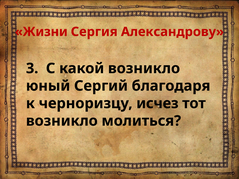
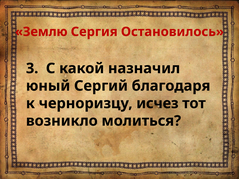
Жизни: Жизни -> Землю
Александрову: Александрову -> Остановилось
какой возникло: возникло -> назначил
